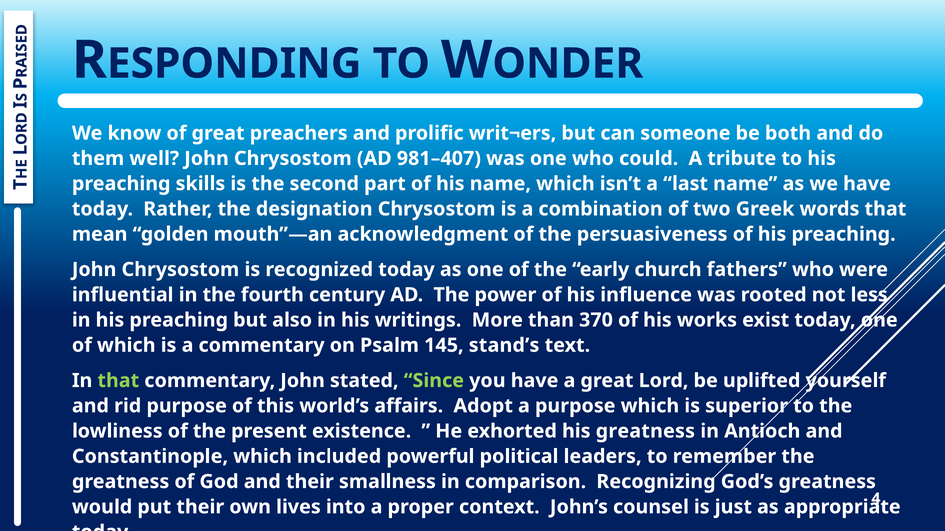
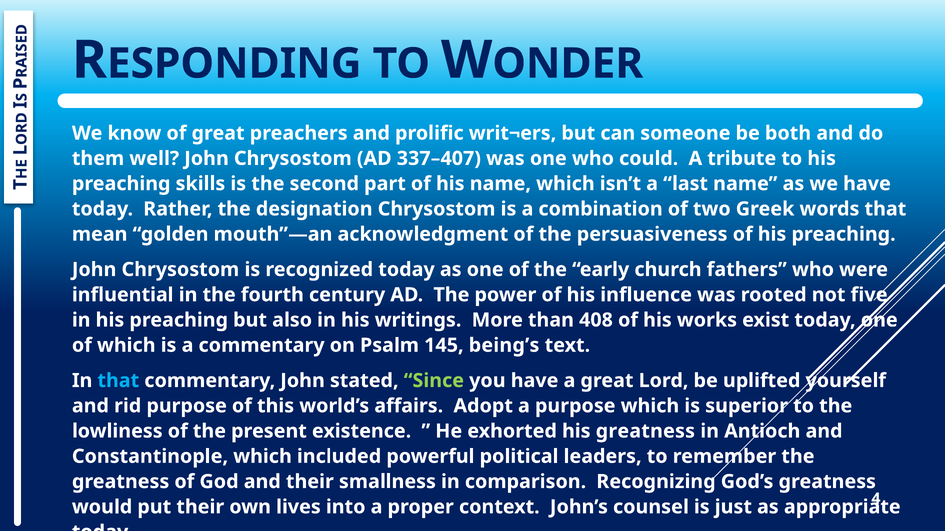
981–407: 981–407 -> 337–407
less: less -> five
370: 370 -> 408
stand’s: stand’s -> being’s
that at (118, 381) colour: light green -> light blue
